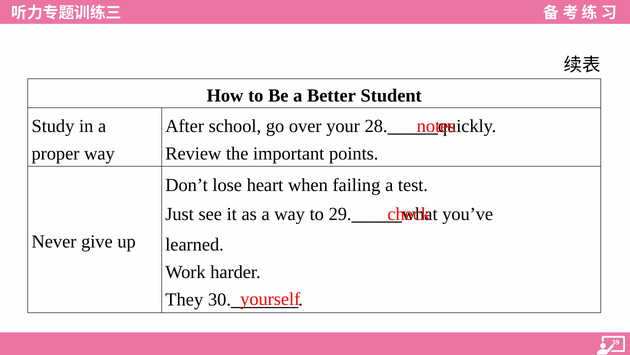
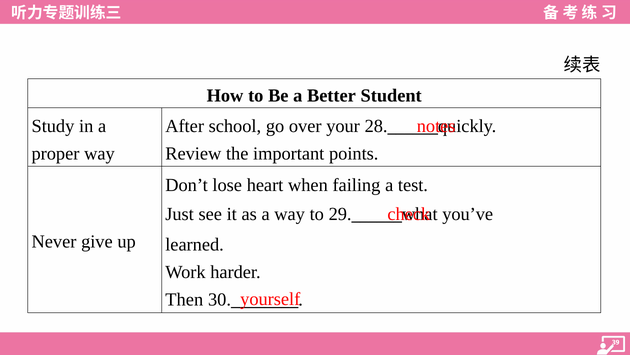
They: They -> Then
